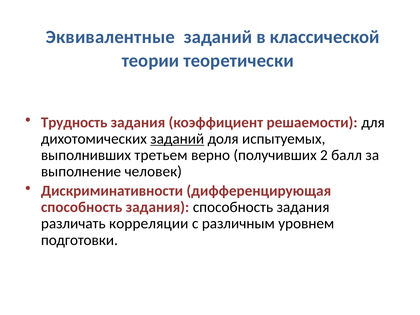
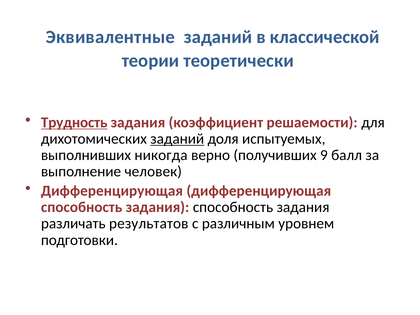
Трудность underline: none -> present
третьем: третьем -> никогда
2: 2 -> 9
Дискриминативности at (112, 191): Дискриминативности -> Дифференцирующая
корреляции: корреляции -> результатов
